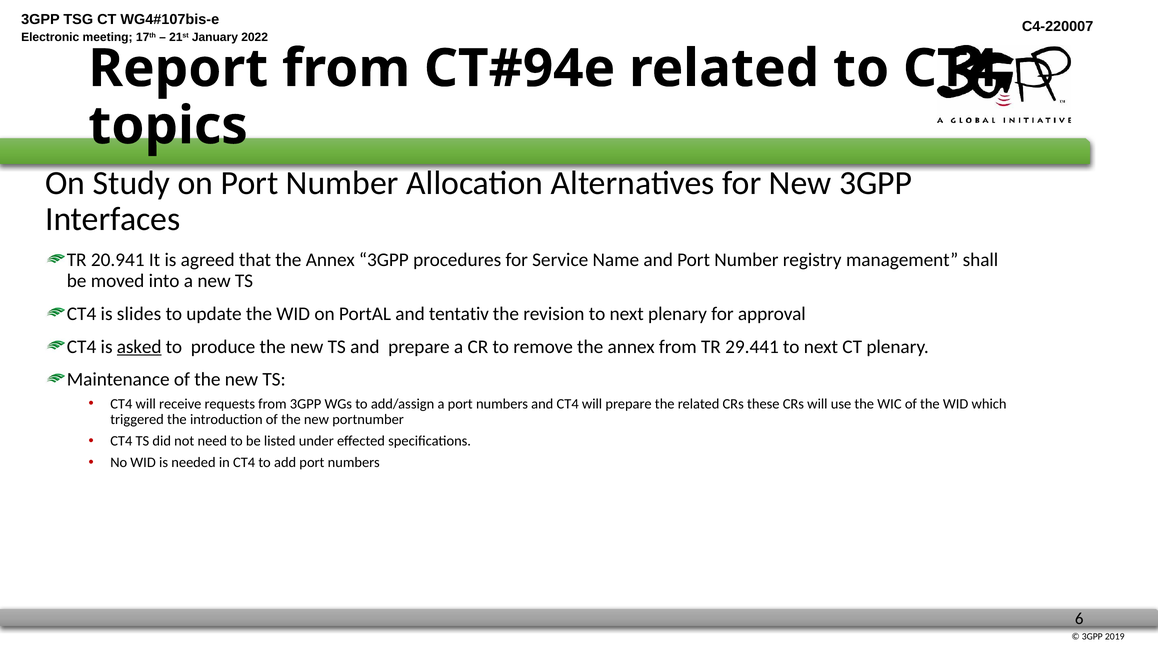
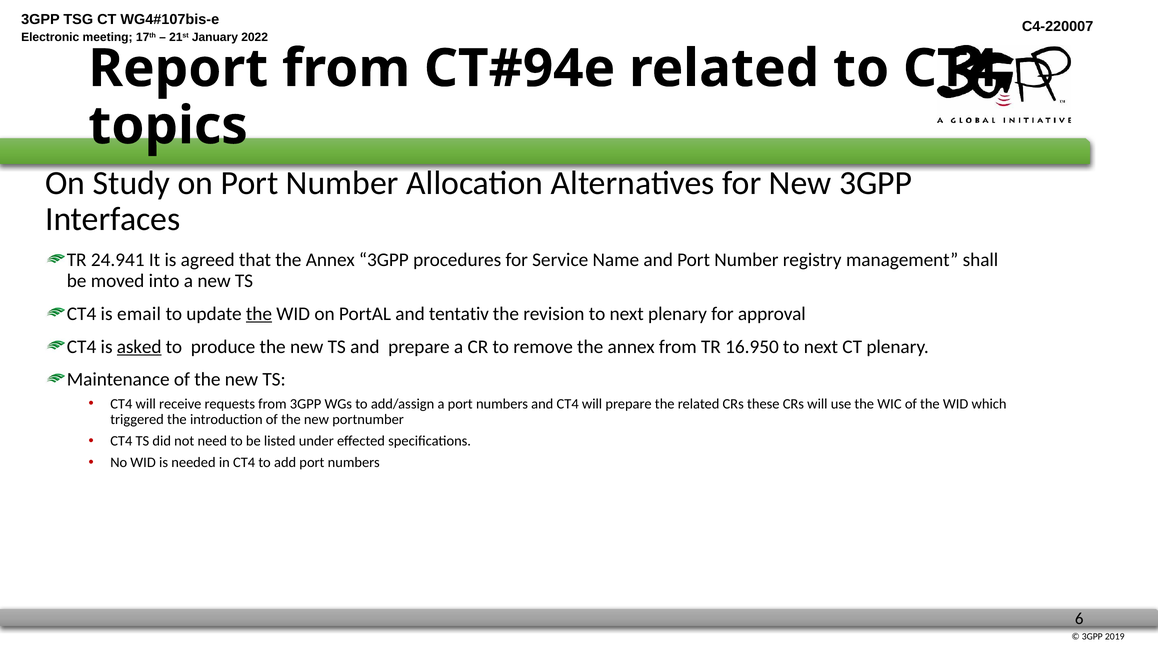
20.941: 20.941 -> 24.941
slides: slides -> email
the at (259, 314) underline: none -> present
29.441: 29.441 -> 16.950
